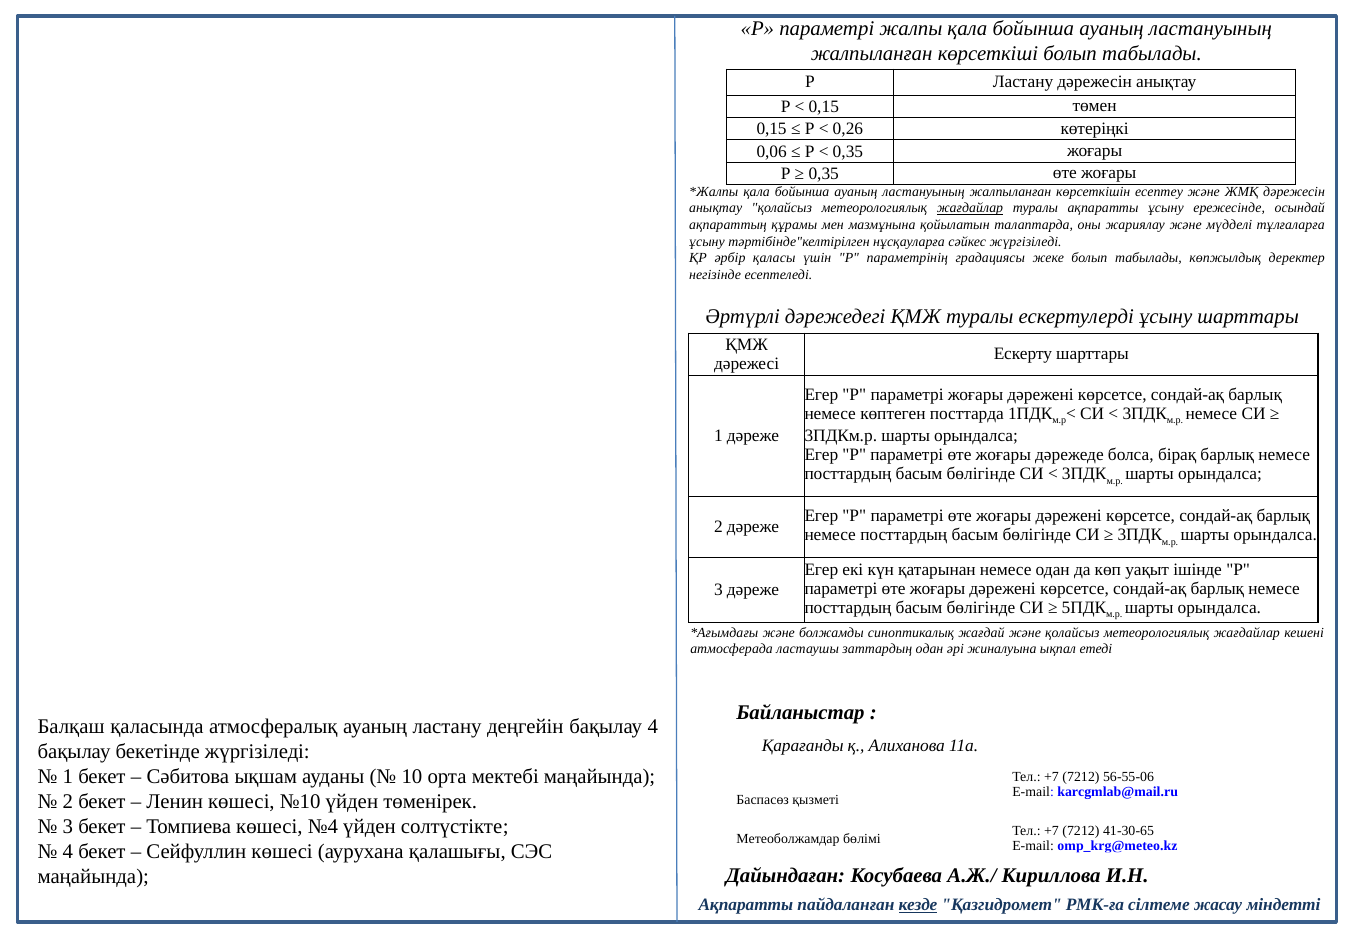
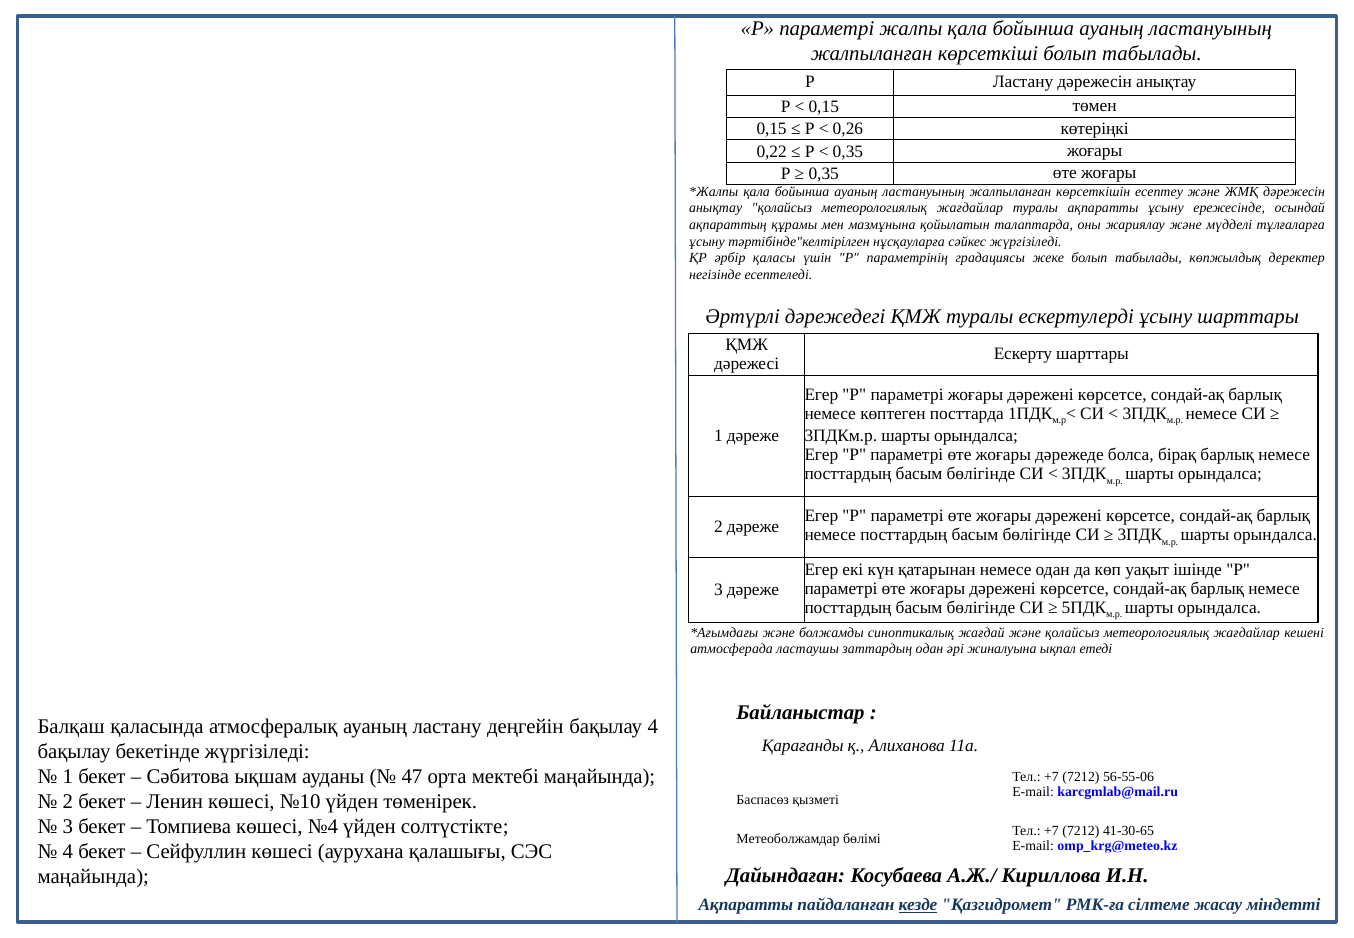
0,06: 0,06 -> 0,22
жағдайлар at (970, 208) underline: present -> none
10: 10 -> 47
